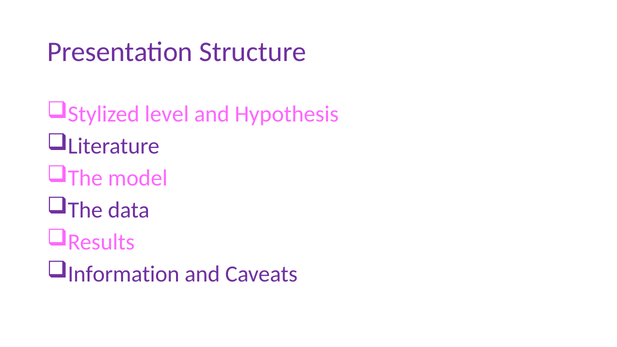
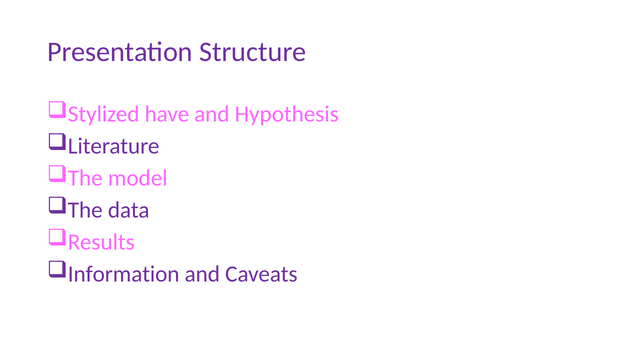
level: level -> have
